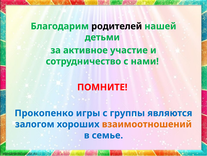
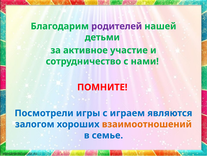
родителей colour: black -> purple
Прокопенко: Прокопенко -> Посмотрели
группы: группы -> играем
